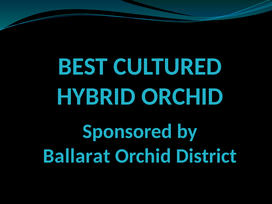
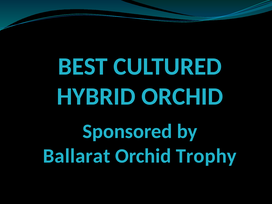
District: District -> Trophy
